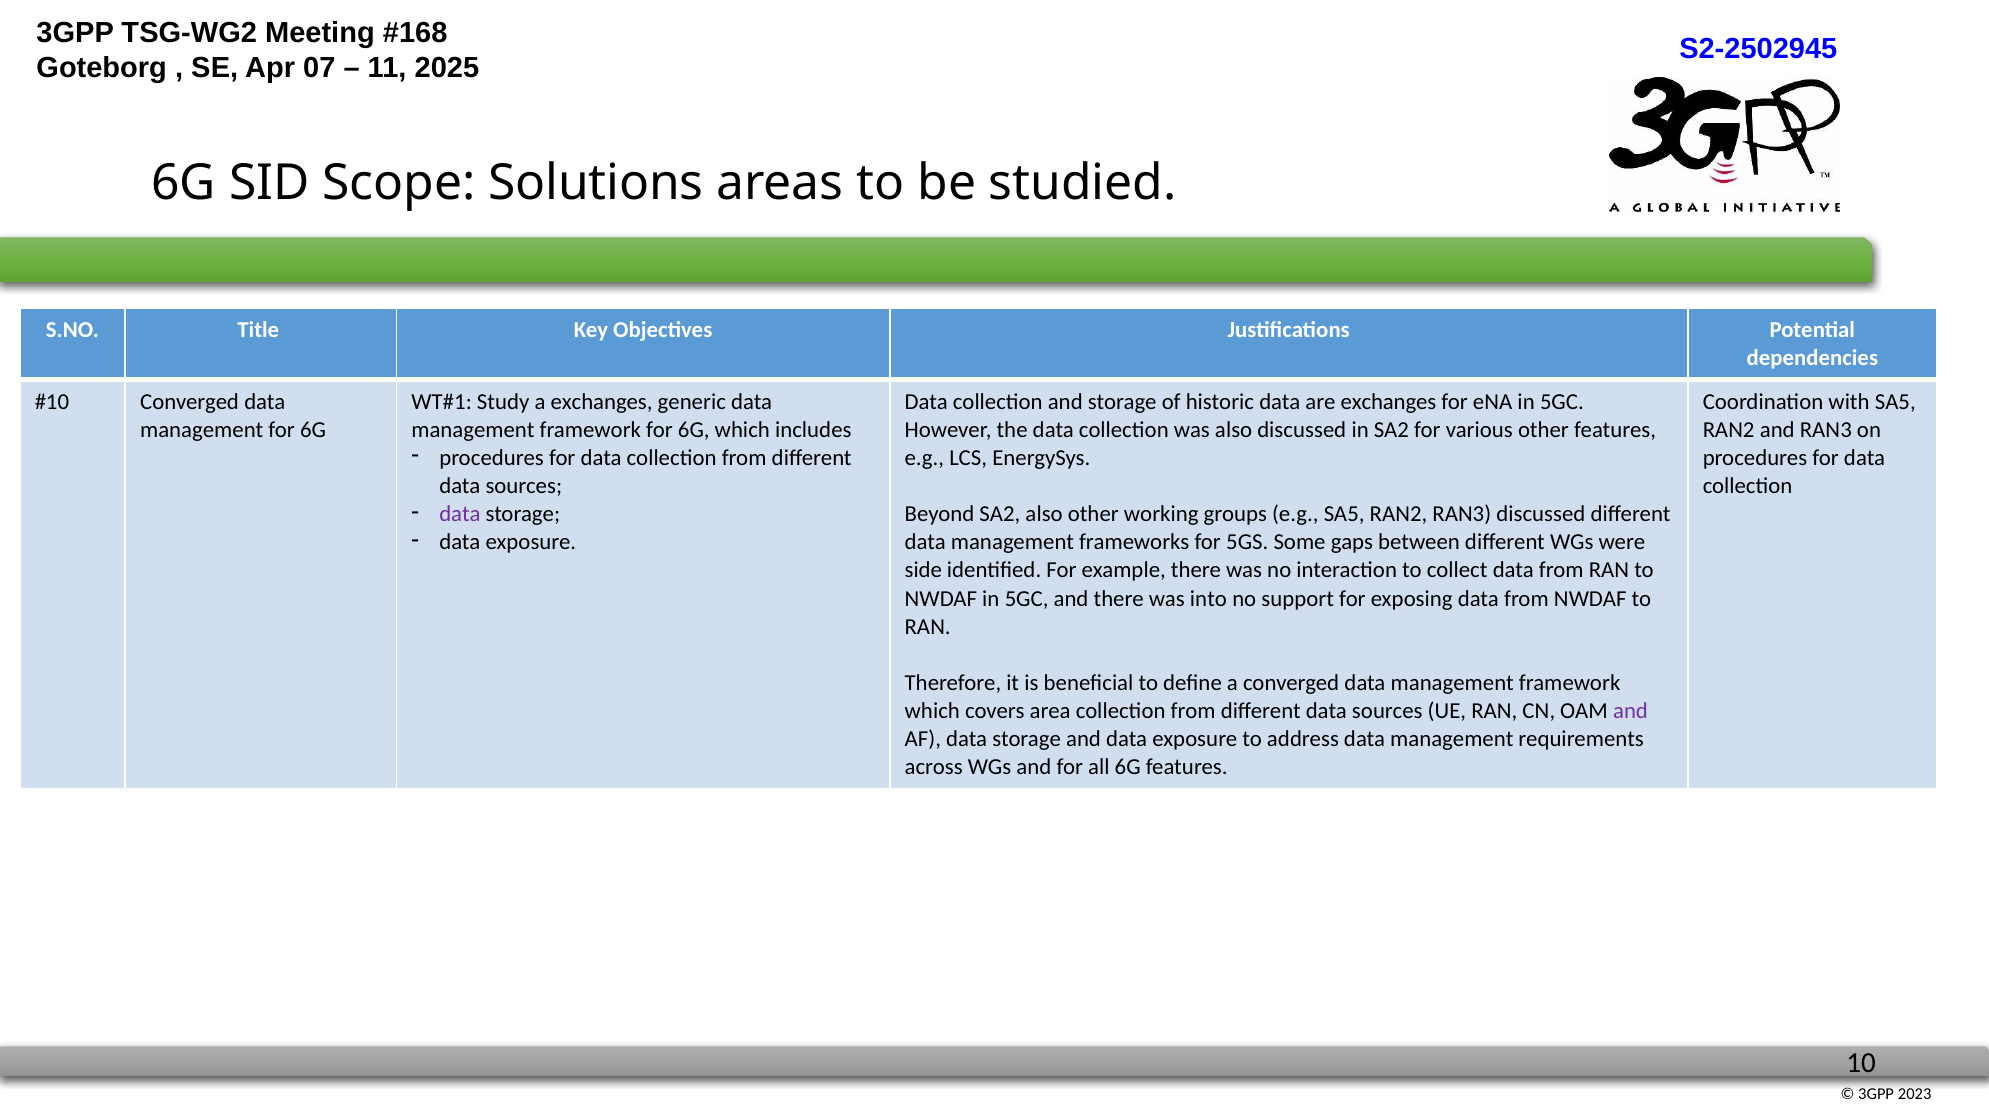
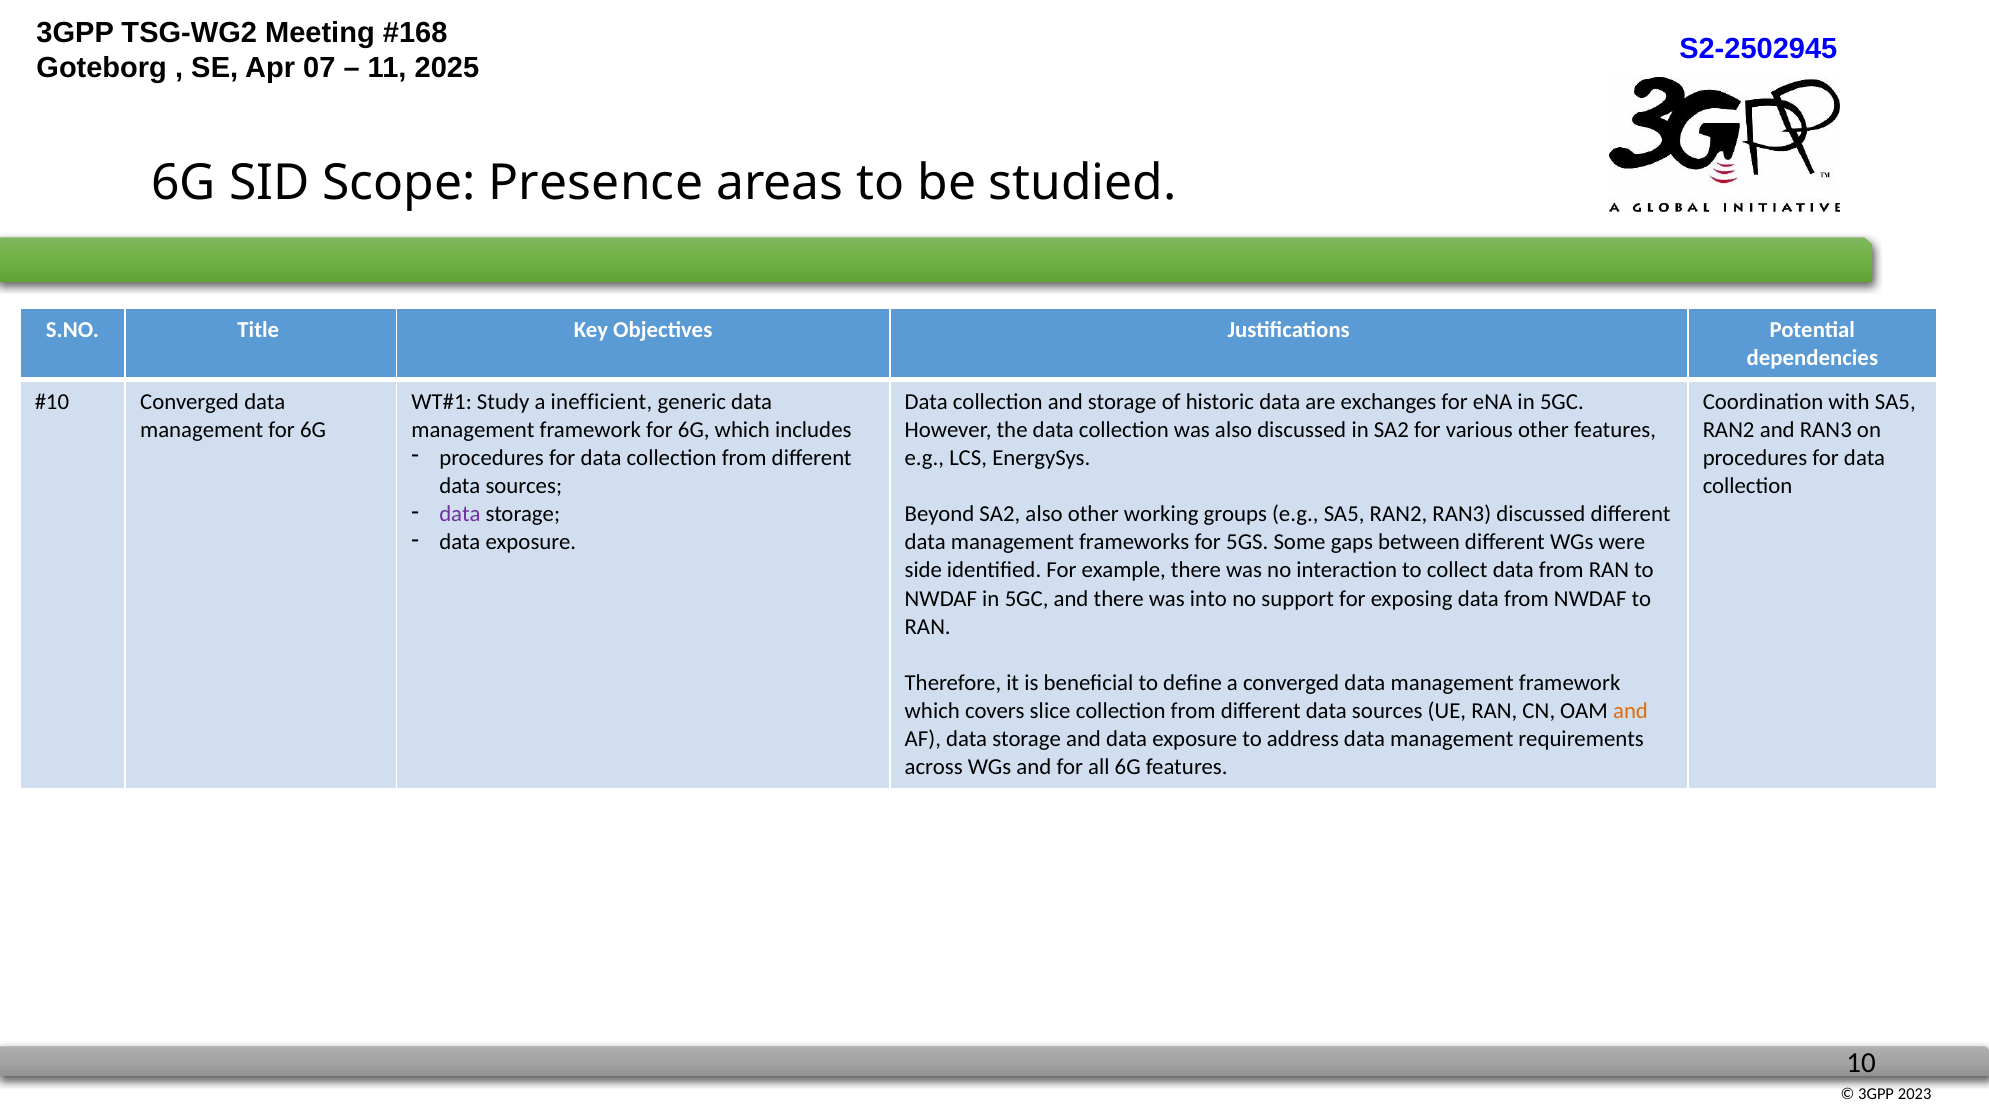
Solutions: Solutions -> Presence
a exchanges: exchanges -> inefficient
area: area -> slice
and at (1631, 711) colour: purple -> orange
